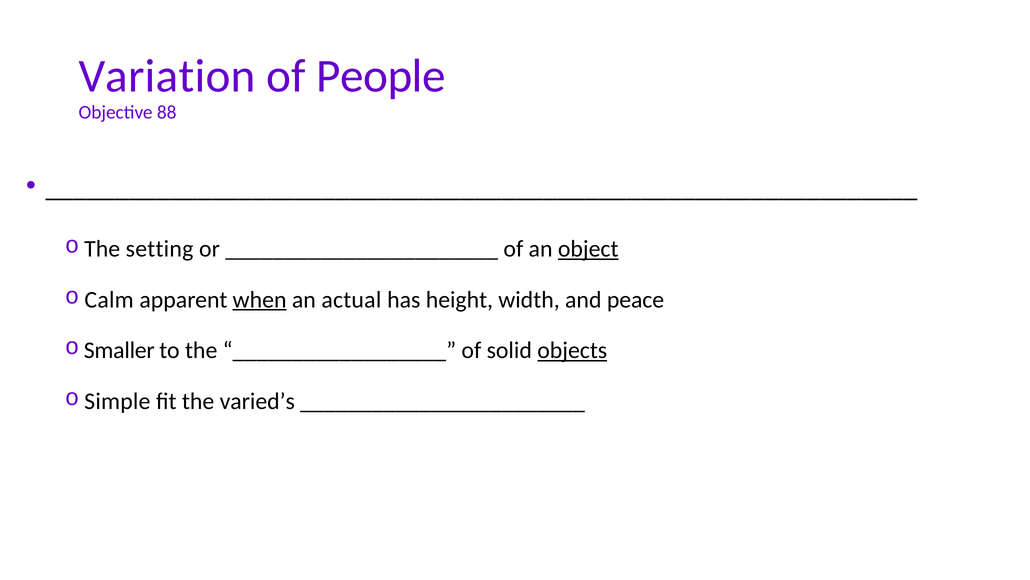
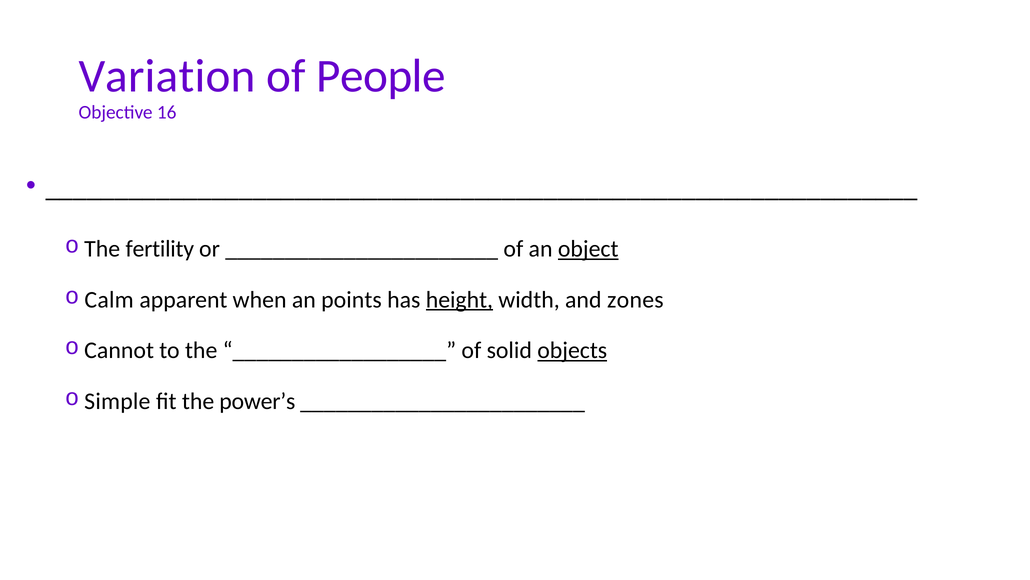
88: 88 -> 16
setting: setting -> fertility
when underline: present -> none
actual: actual -> points
height underline: none -> present
peace: peace -> zones
Smaller: Smaller -> Cannot
varied’s: varied’s -> power’s
